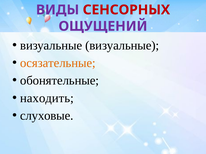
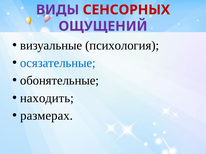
визуальные визуальные: визуальные -> психология
осязательные colour: orange -> blue
слуховые: слуховые -> размерах
